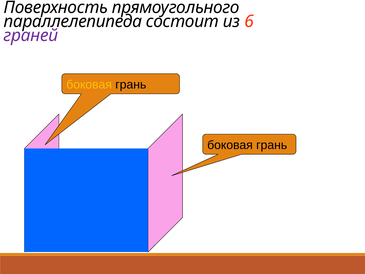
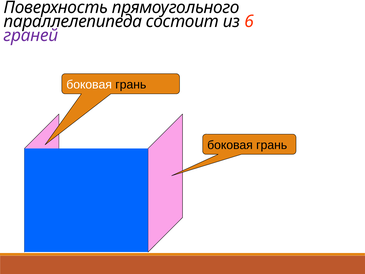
боковая at (89, 85) colour: yellow -> white
